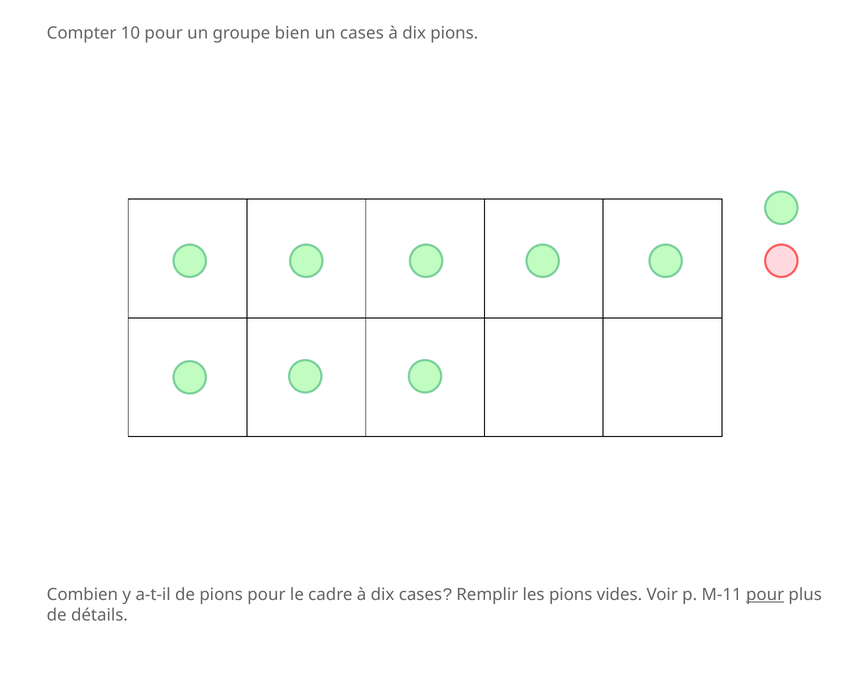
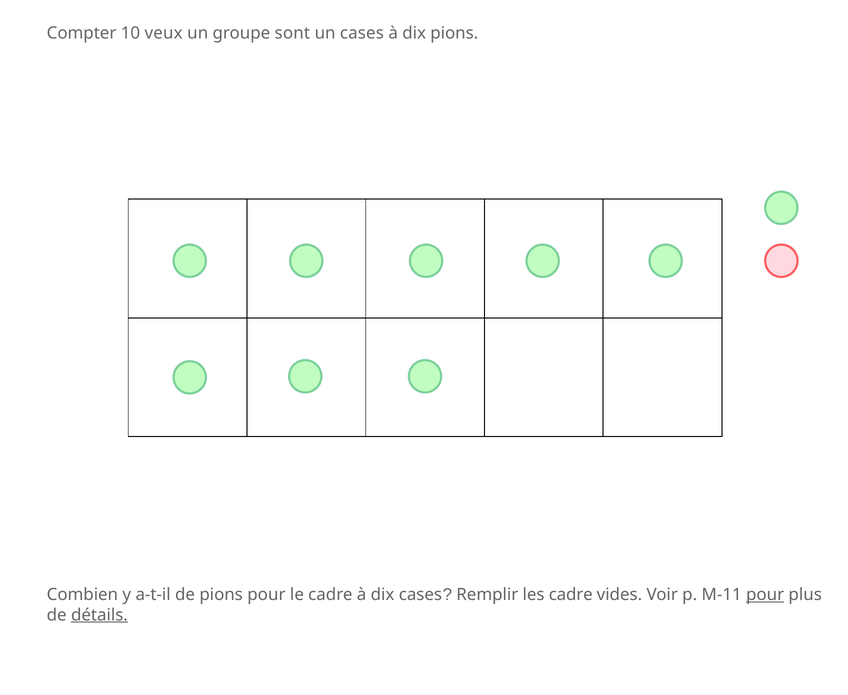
10 pour: pour -> veux
bien: bien -> sont
les pions: pions -> cadre
détails underline: none -> present
